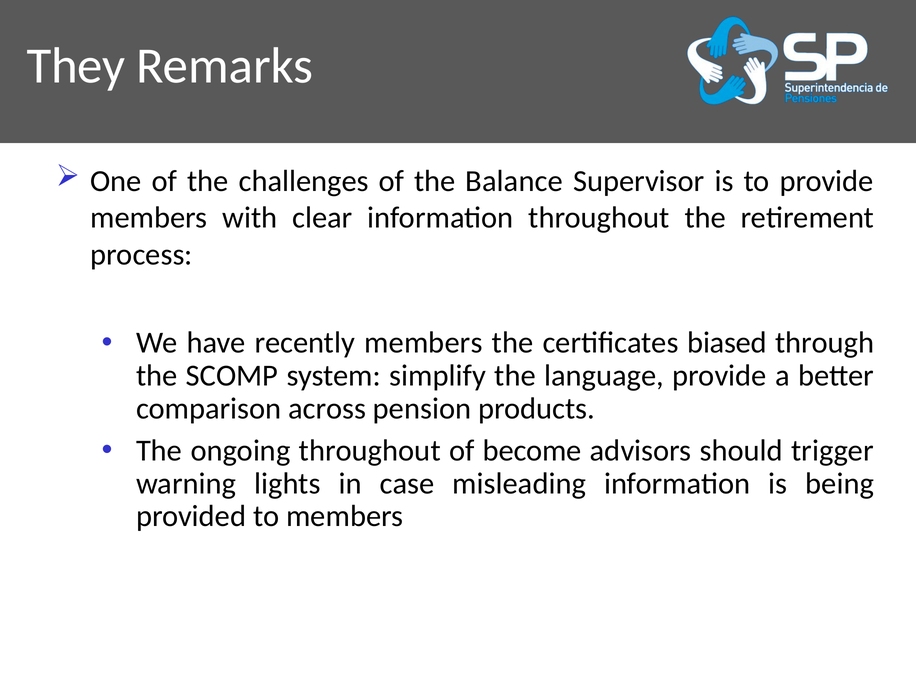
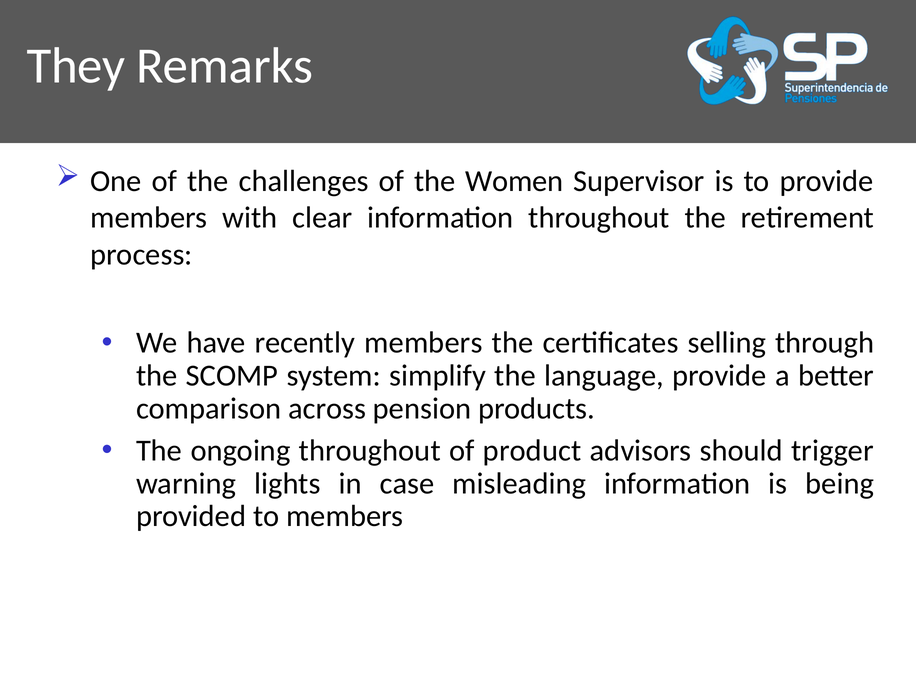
Balance: Balance -> Women
biased: biased -> selling
become: become -> product
